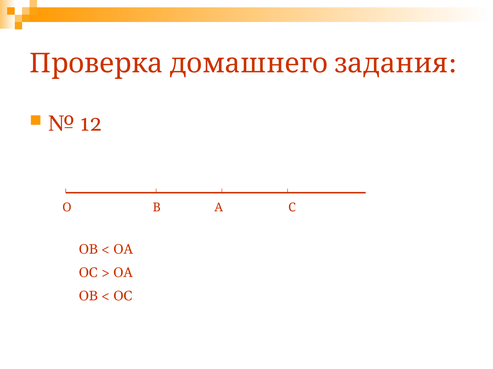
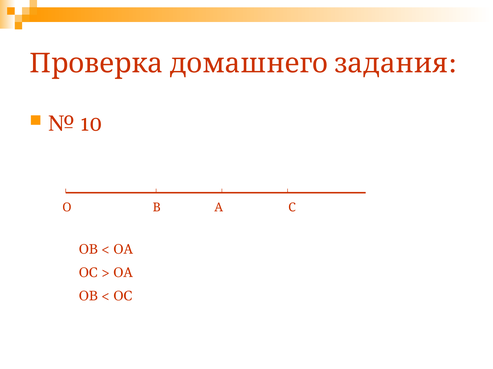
12: 12 -> 10
